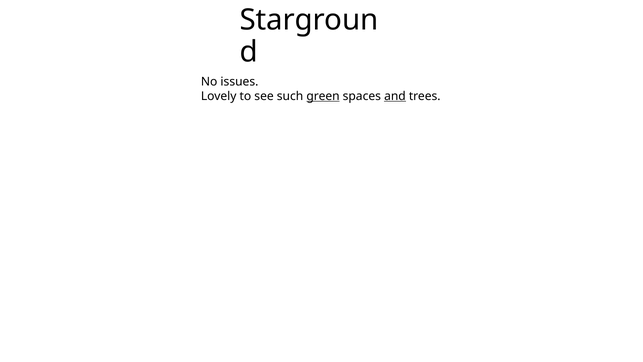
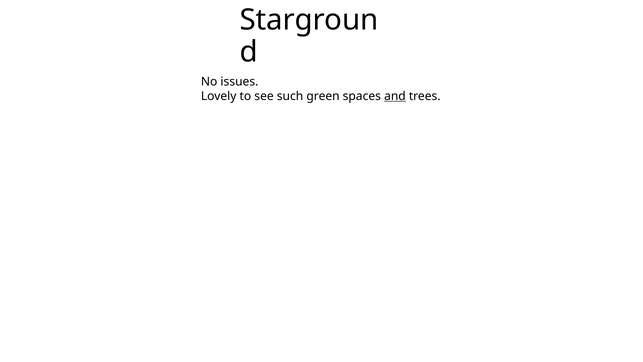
green underline: present -> none
